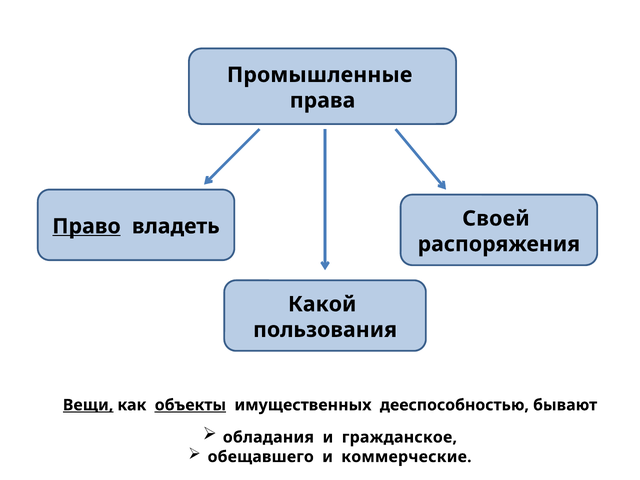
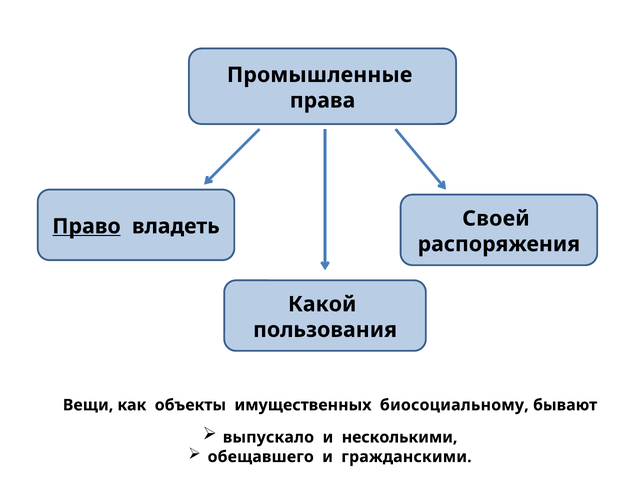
Вещи underline: present -> none
объекты underline: present -> none
дееспособностью: дееспособностью -> биосоциальному
обладания: обладания -> выпускало
гражданское: гражданское -> несколькими
коммерческие: коммерческие -> гражданскими
